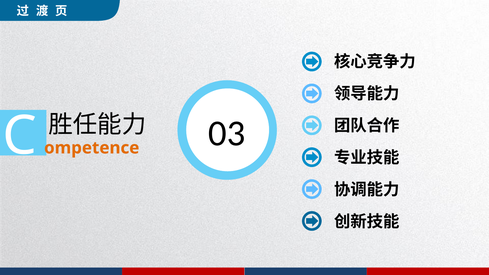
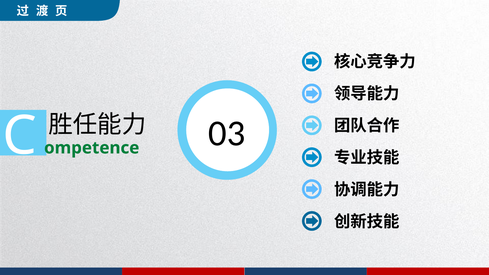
ompetence colour: orange -> green
